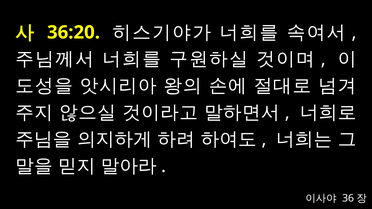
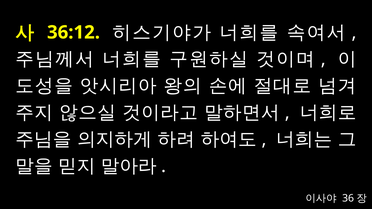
36:20: 36:20 -> 36:12
